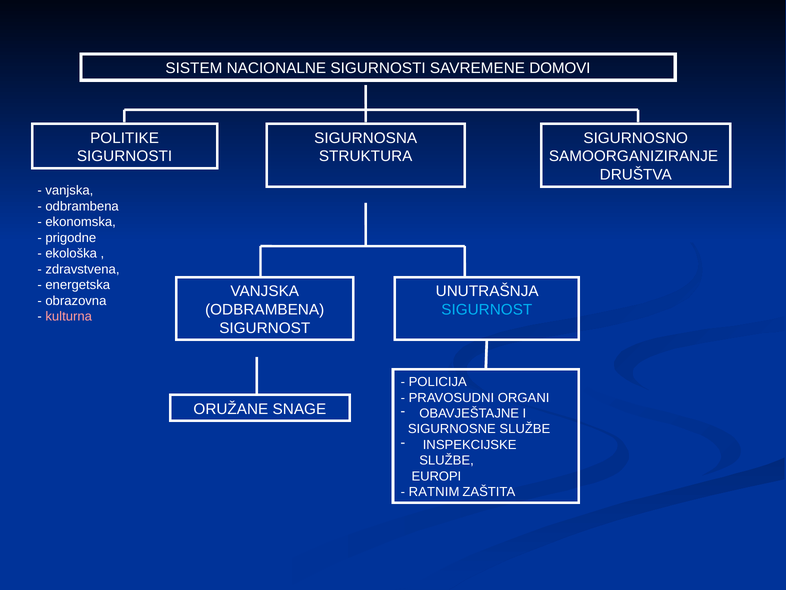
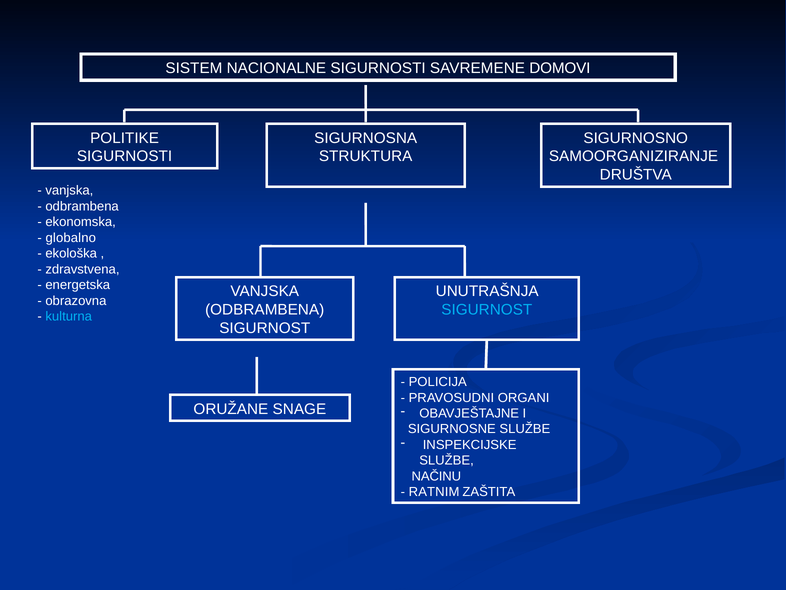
prigodne: prigodne -> globalno
kulturna colour: pink -> light blue
EUROPI: EUROPI -> NAČINU
